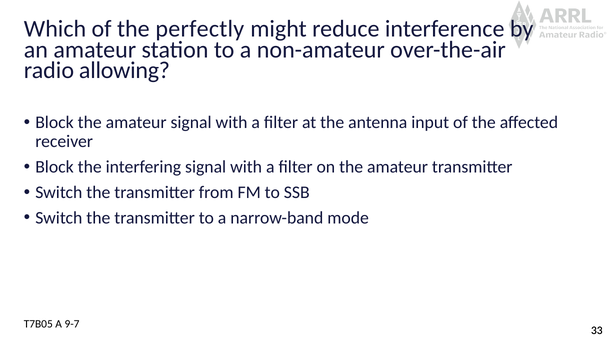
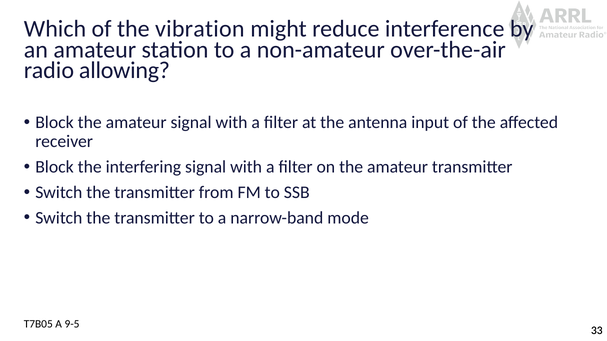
perfectly: perfectly -> vibration
9-7: 9-7 -> 9-5
